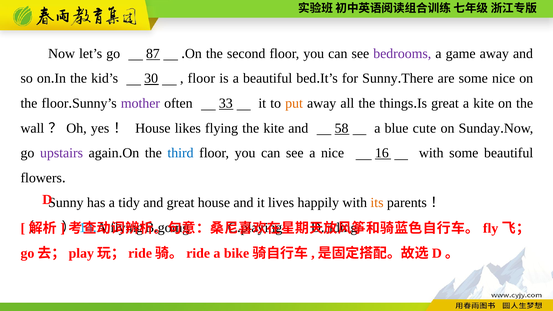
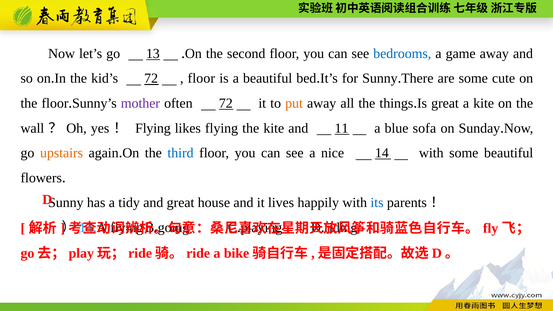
87: 87 -> 13
bedrooms colour: purple -> blue
kid’s 30: 30 -> 72
some nice: nice -> cute
often 33: 33 -> 72
House at (153, 128): House -> Flying
58: 58 -> 11
cute: cute -> sofa
upstairs colour: purple -> orange
16: 16 -> 14
its colour: orange -> blue
